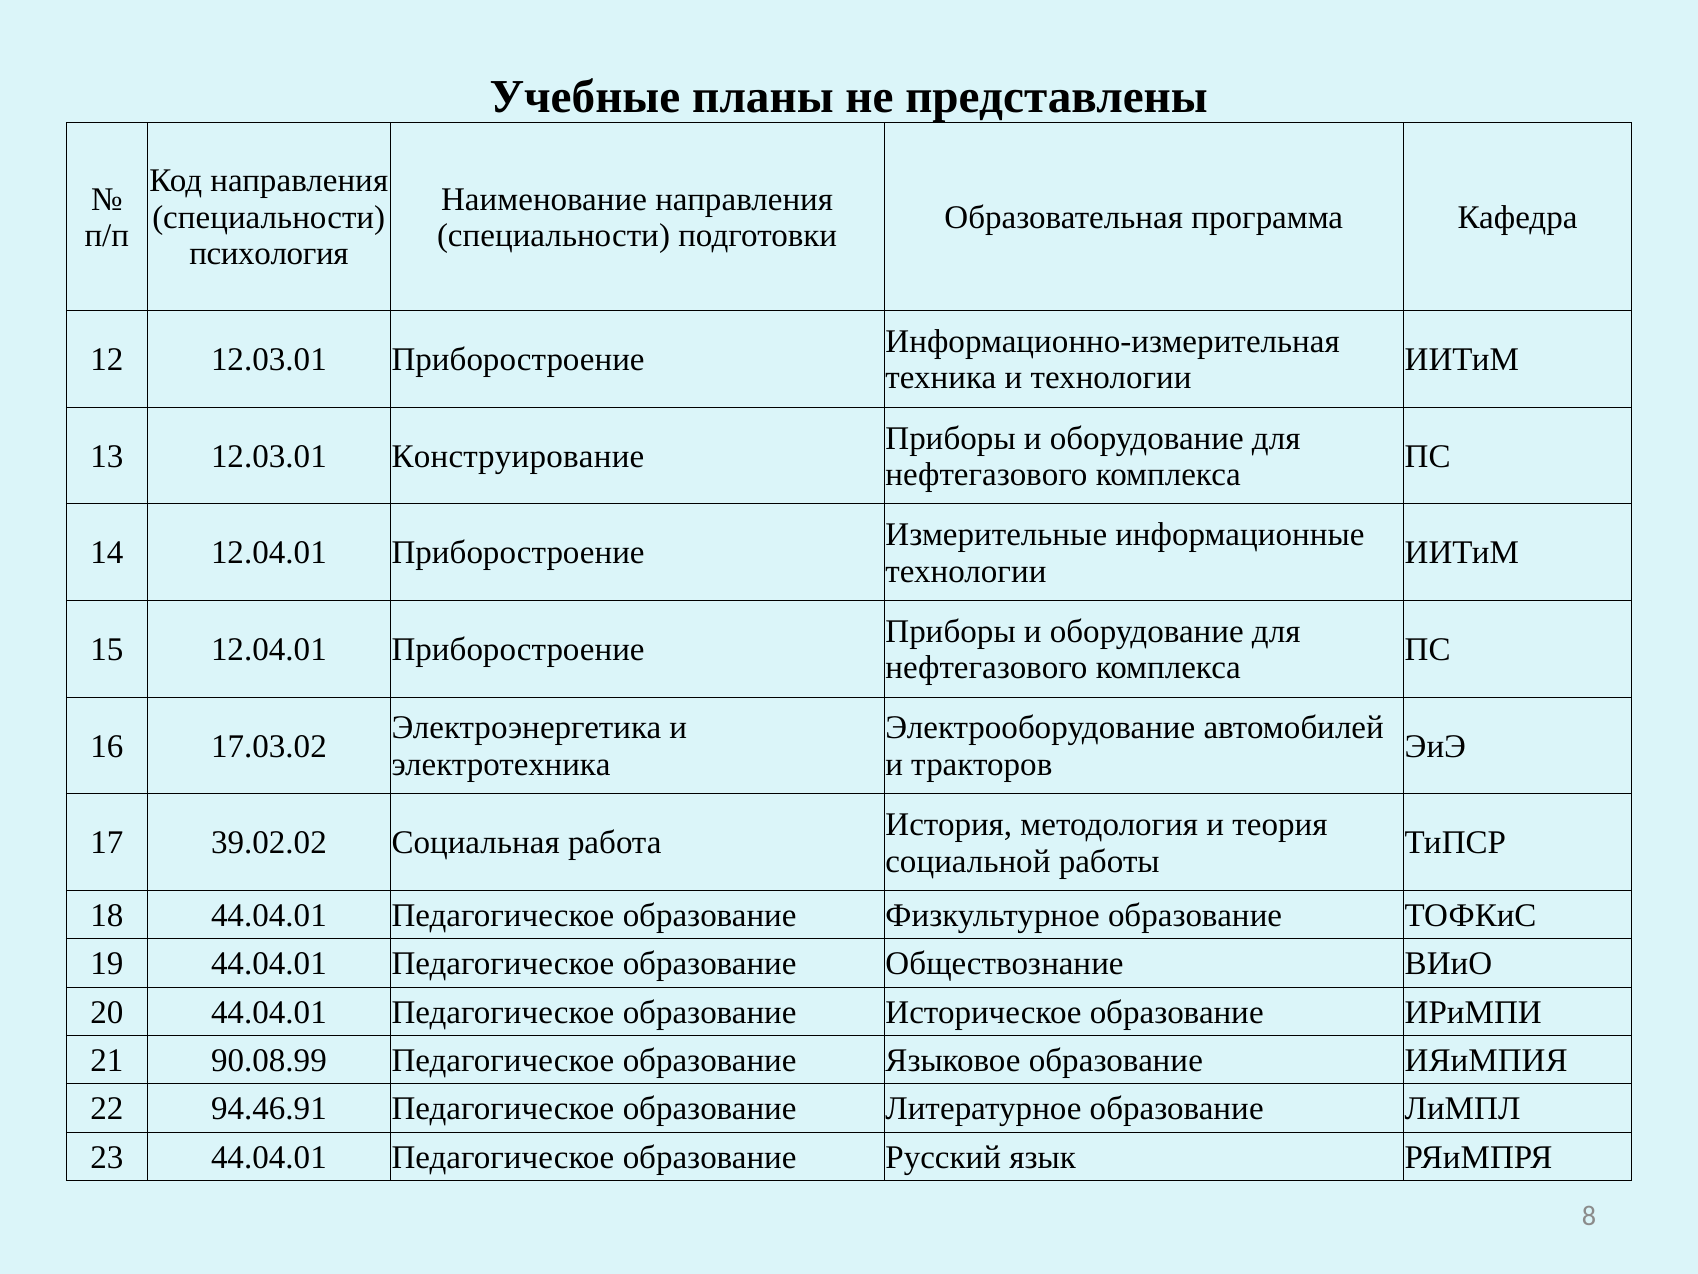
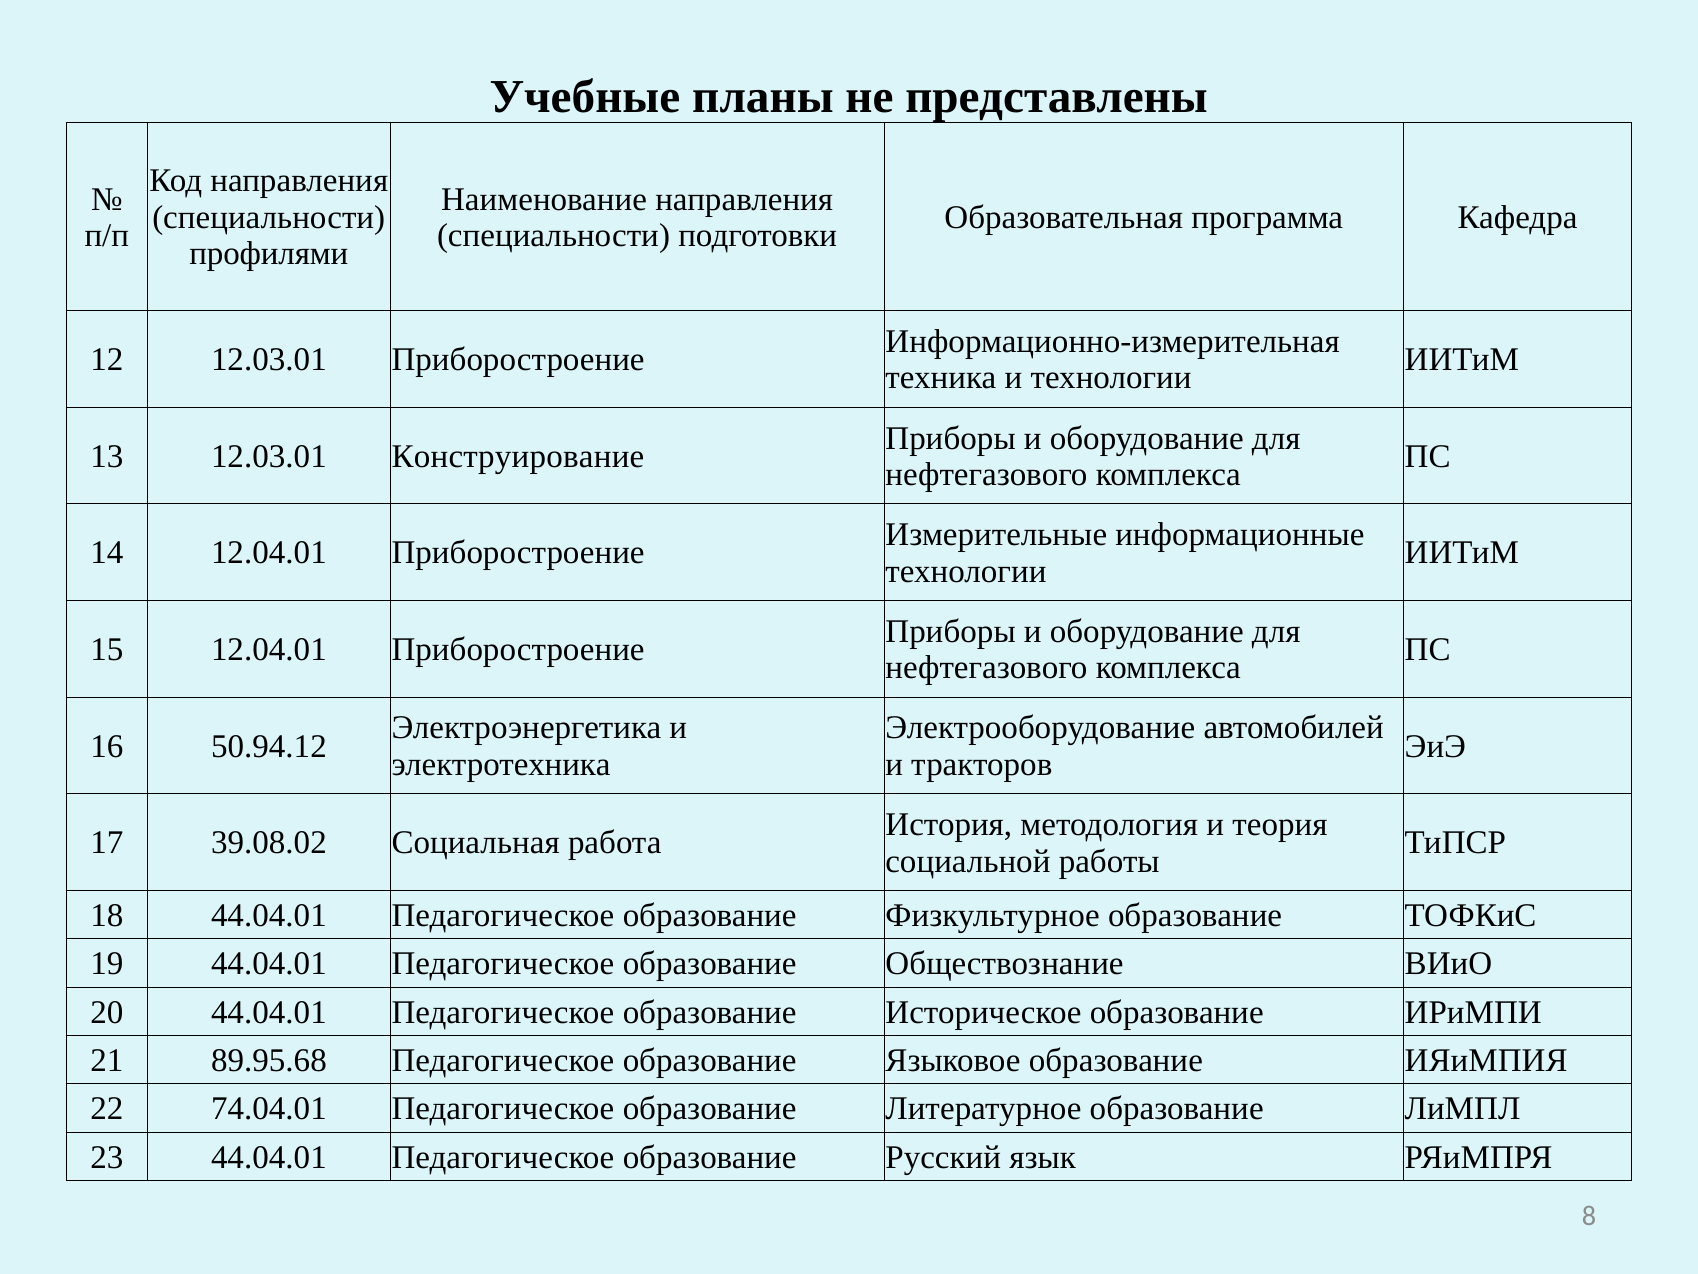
психология: психология -> профилями
17.03.02: 17.03.02 -> 50.94.12
39.02.02: 39.02.02 -> 39.08.02
90.08.99: 90.08.99 -> 89.95.68
94.46.91: 94.46.91 -> 74.04.01
